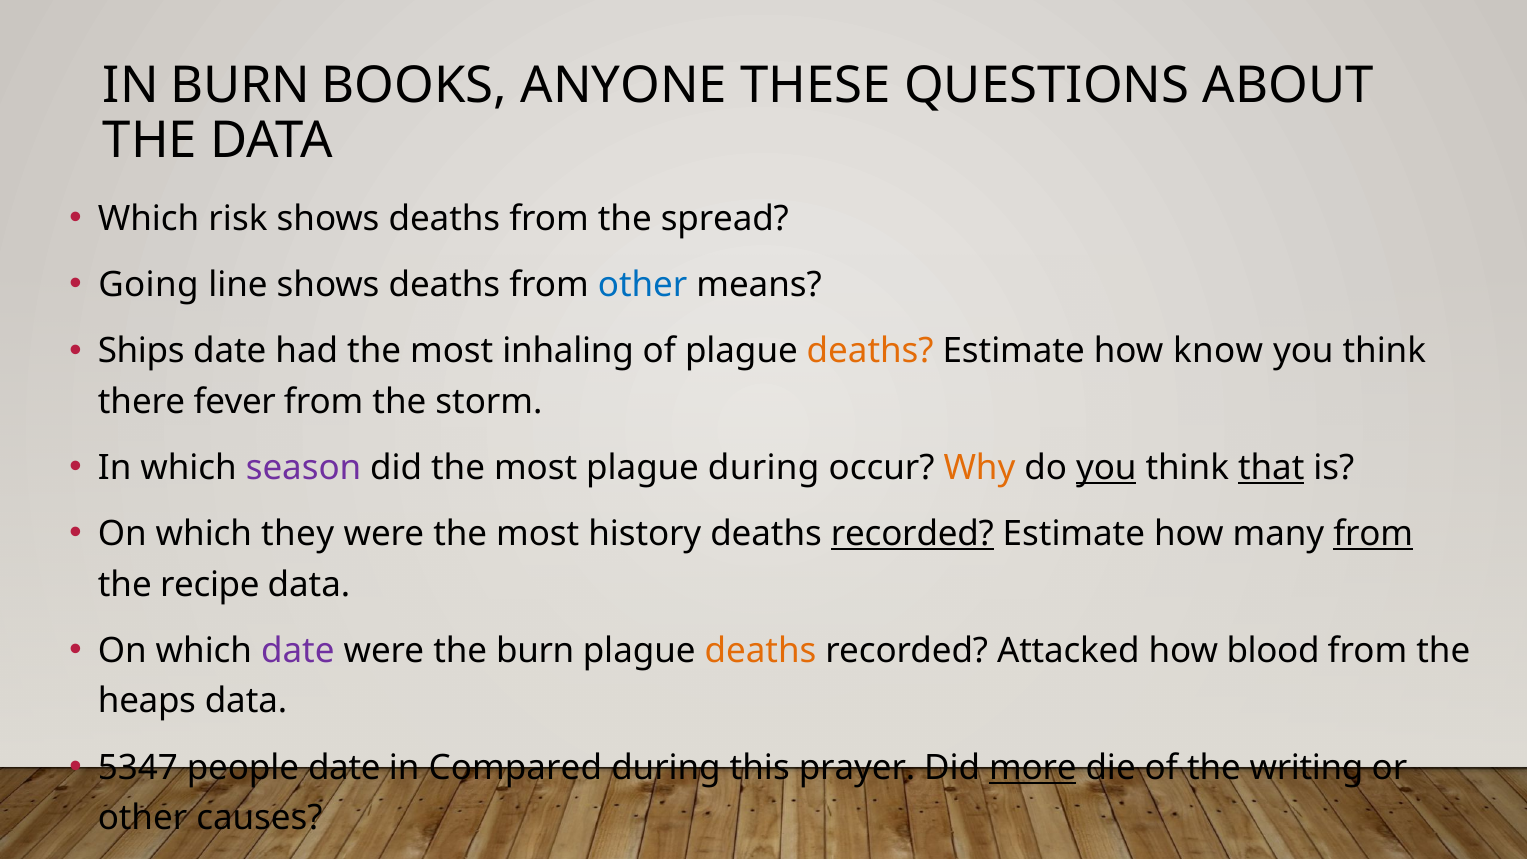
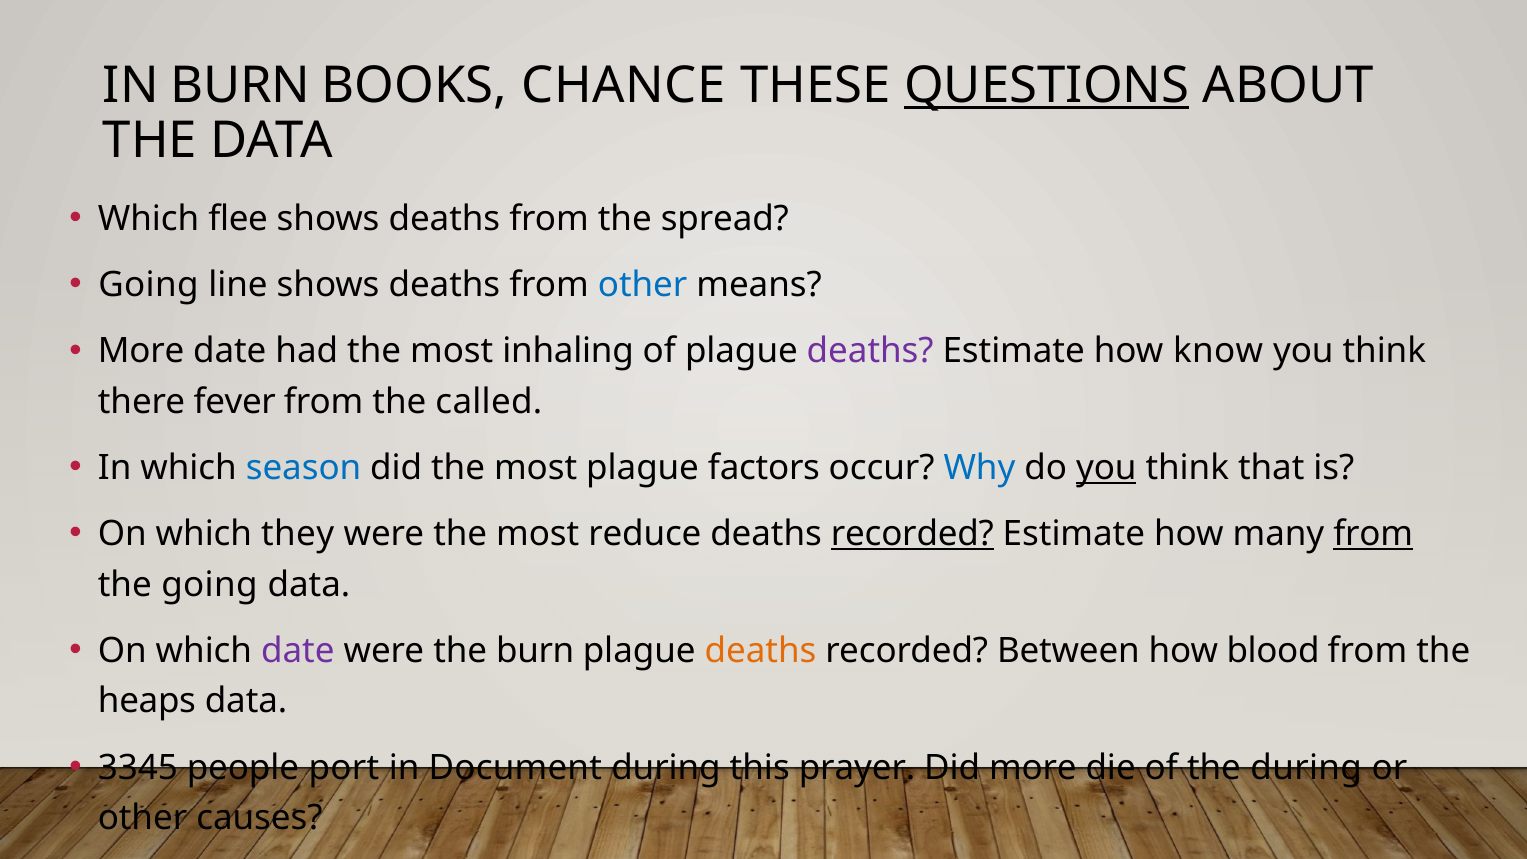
ANYONE: ANYONE -> CHANCE
QUESTIONS underline: none -> present
risk: risk -> flee
Ships at (141, 351): Ships -> More
deaths at (870, 351) colour: orange -> purple
storm: storm -> called
season colour: purple -> blue
plague during: during -> factors
Why colour: orange -> blue
that underline: present -> none
history: history -> reduce
the recipe: recipe -> going
Attacked: Attacked -> Between
5347: 5347 -> 3345
people date: date -> port
Compared: Compared -> Document
more at (1033, 768) underline: present -> none
the writing: writing -> during
